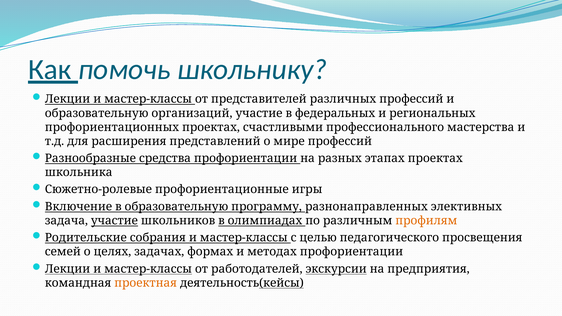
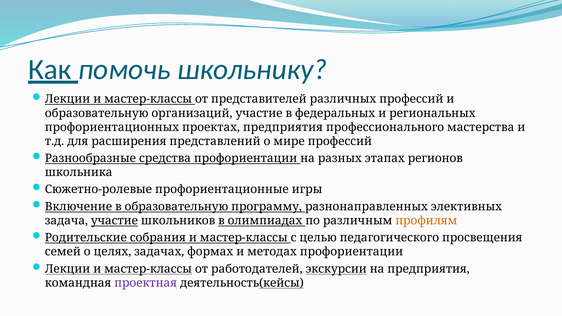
проектах счастливыми: счастливыми -> предприятия
этапах проектах: проектах -> регионов
проектная colour: orange -> purple
